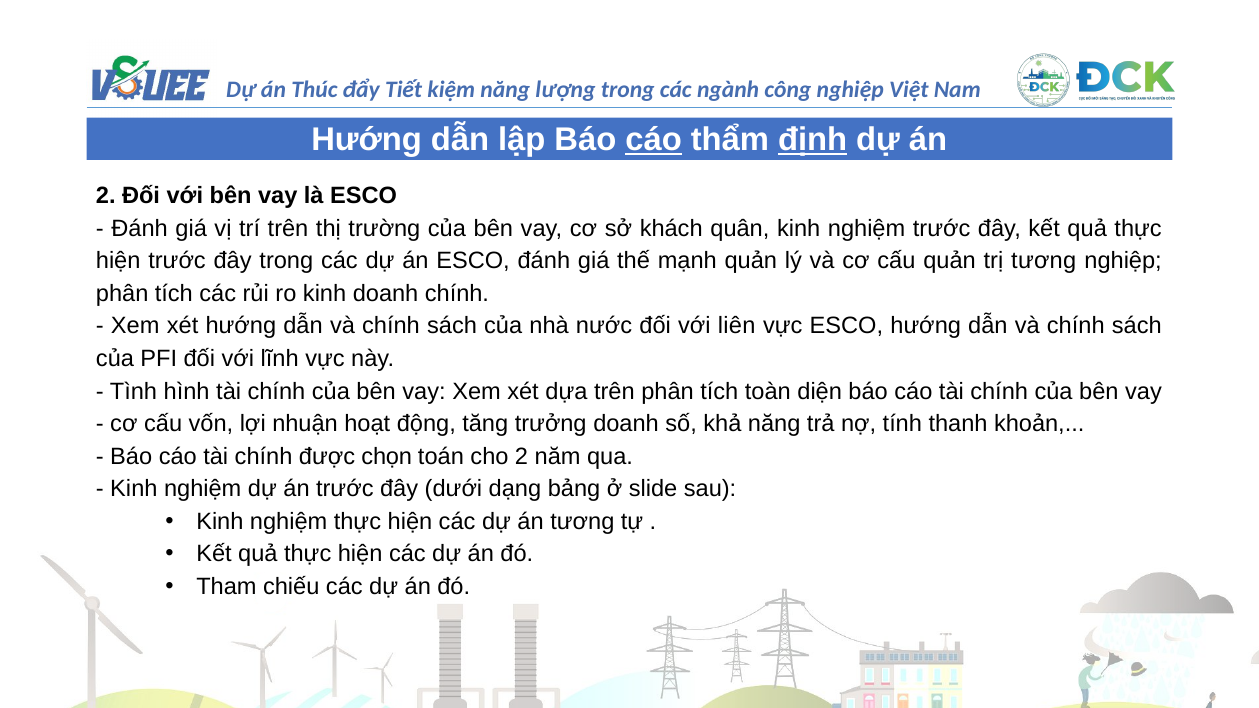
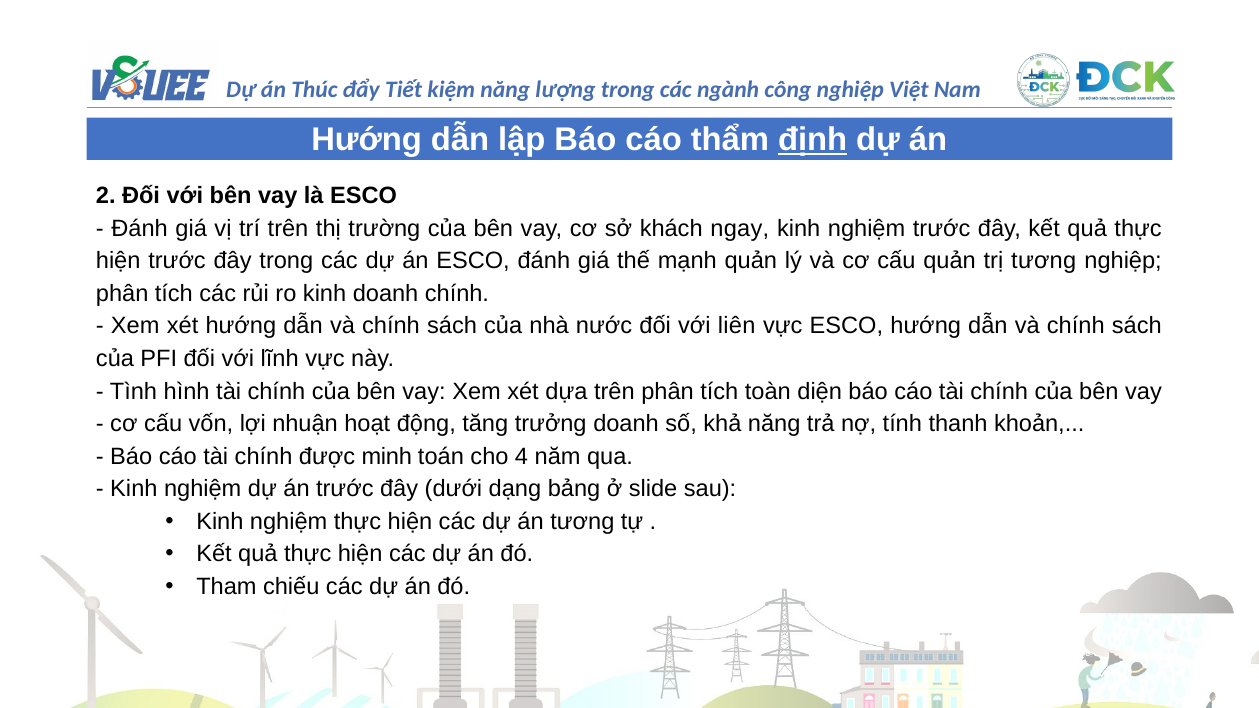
cáo at (654, 140) underline: present -> none
quân: quân -> ngay
chọn: chọn -> minh
cho 2: 2 -> 4
